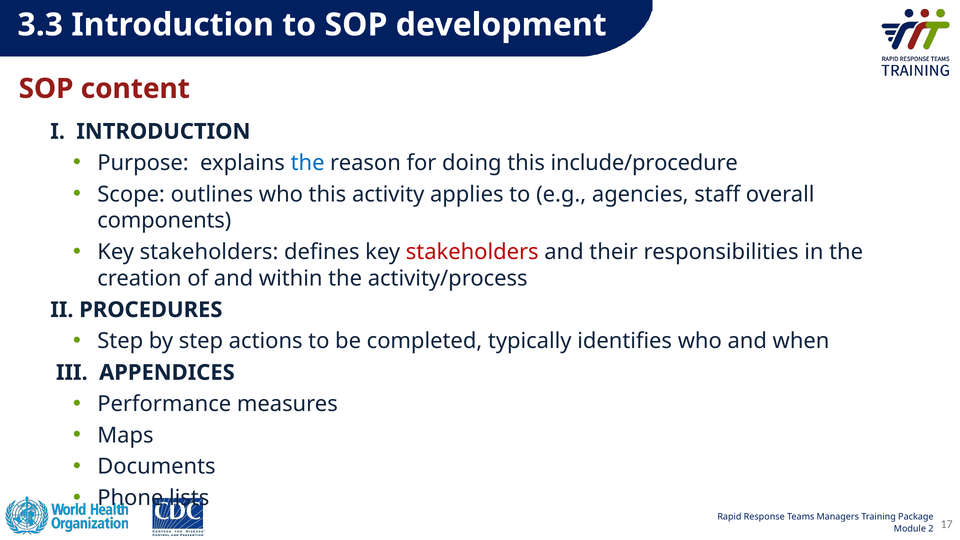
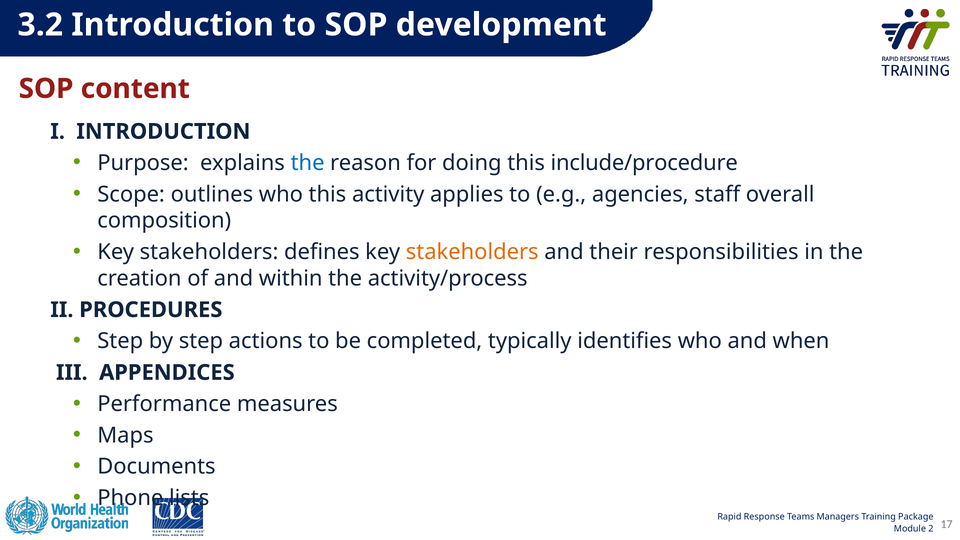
3.3: 3.3 -> 3.2
components: components -> composition
stakeholders at (472, 252) colour: red -> orange
